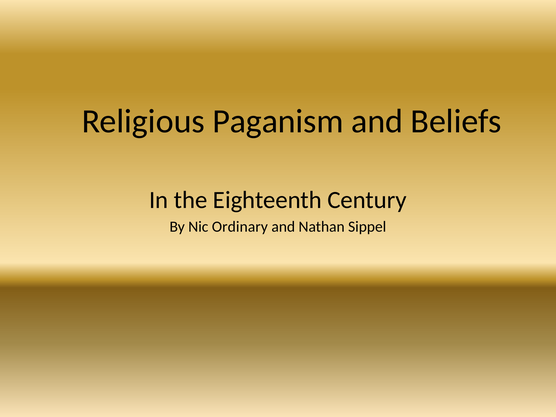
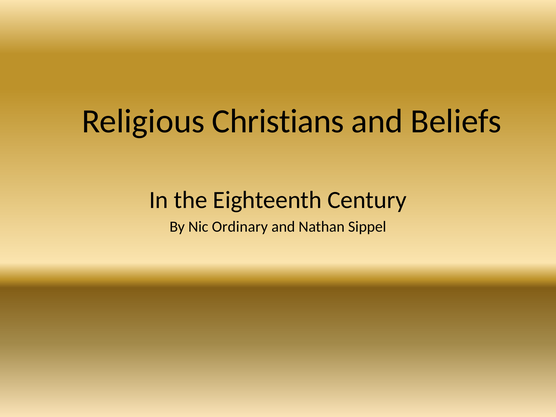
Paganism: Paganism -> Christians
